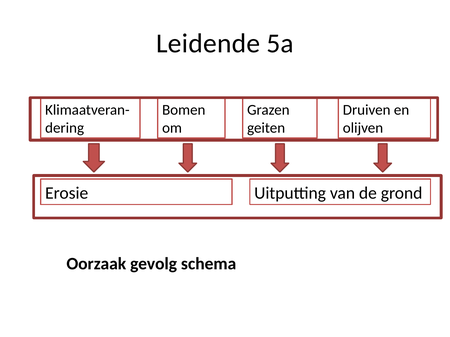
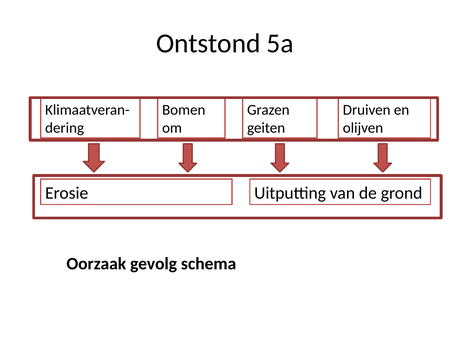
Leidende: Leidende -> Ontstond
